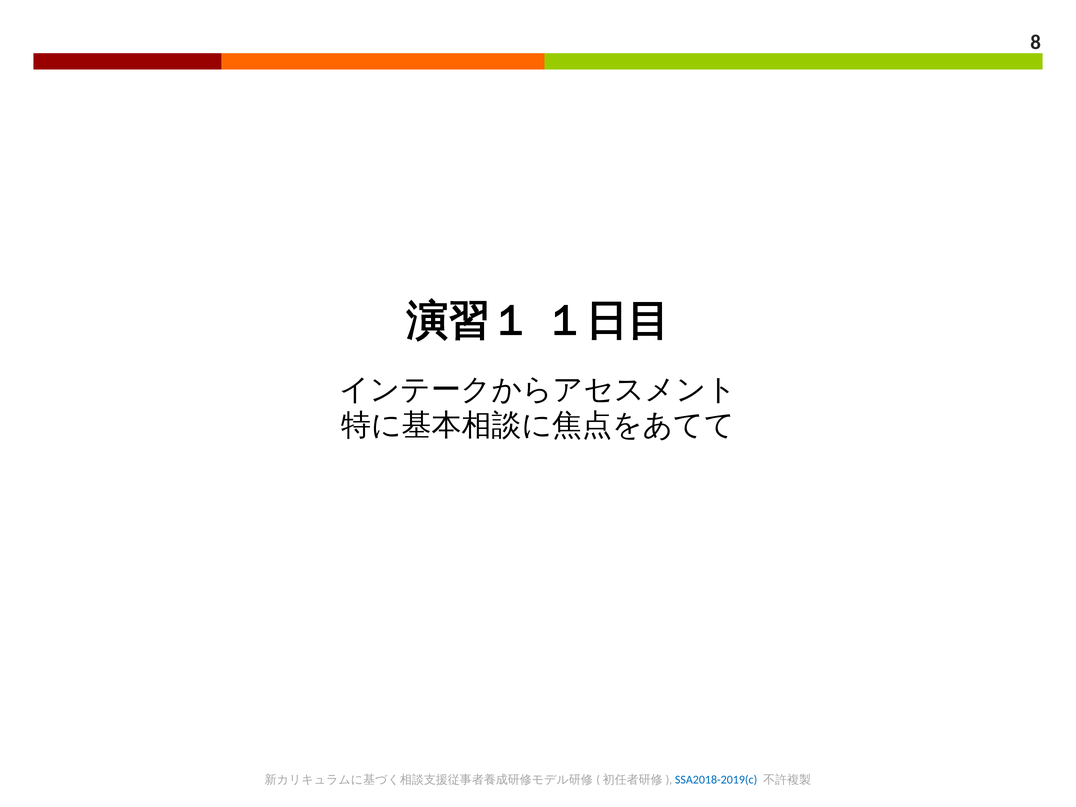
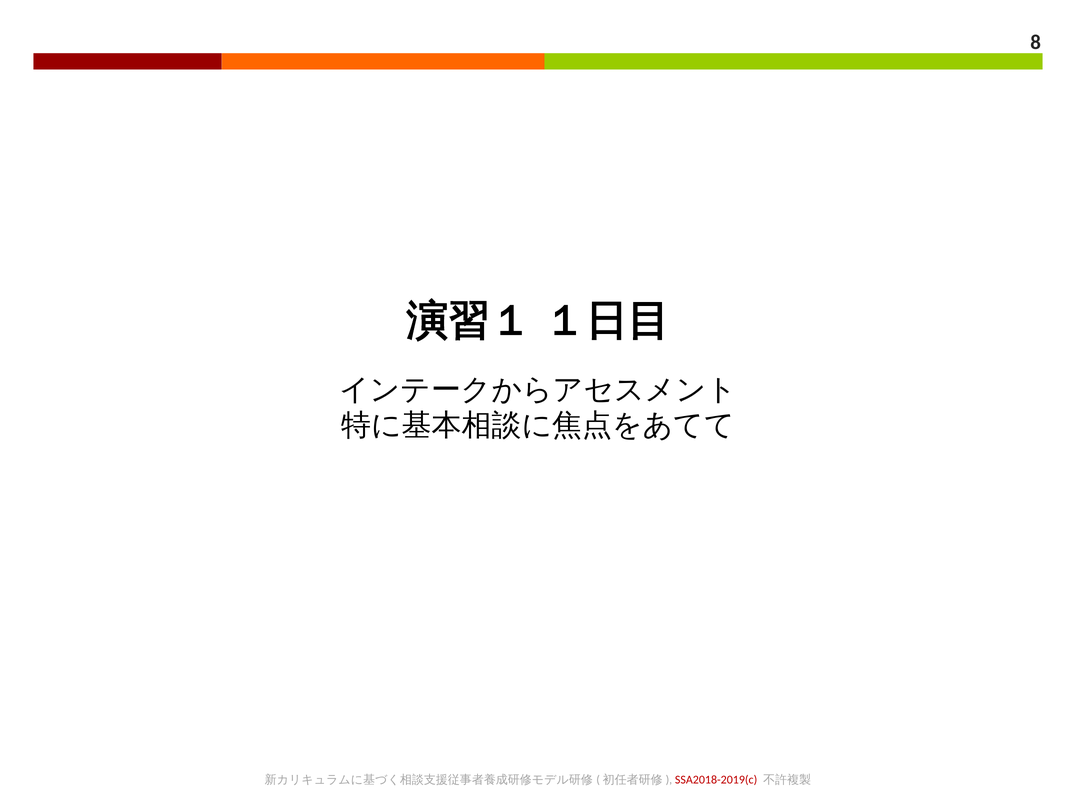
SSA2018-2019(c colour: blue -> red
